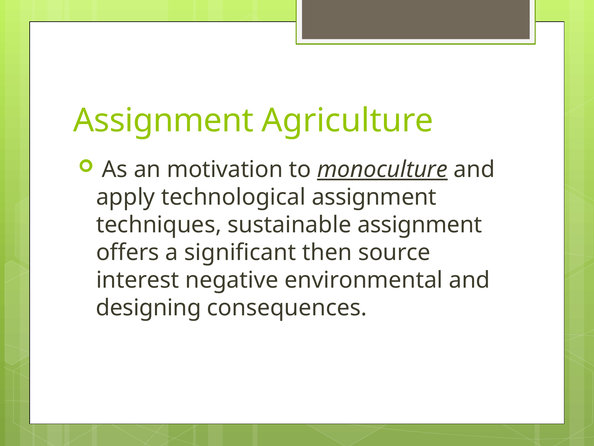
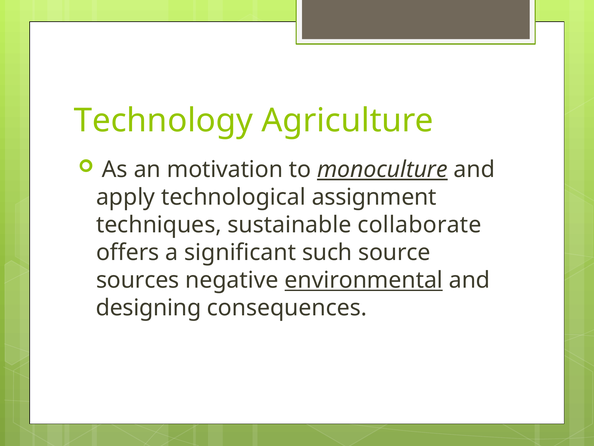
Assignment at (164, 121): Assignment -> Technology
sustainable assignment: assignment -> collaborate
then: then -> such
interest: interest -> sources
environmental underline: none -> present
